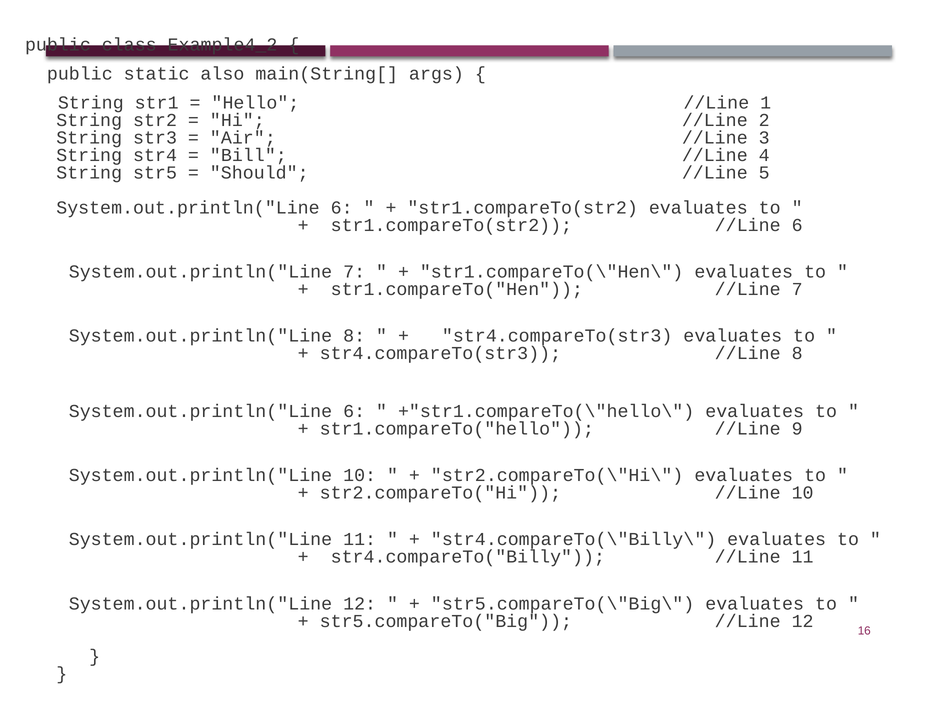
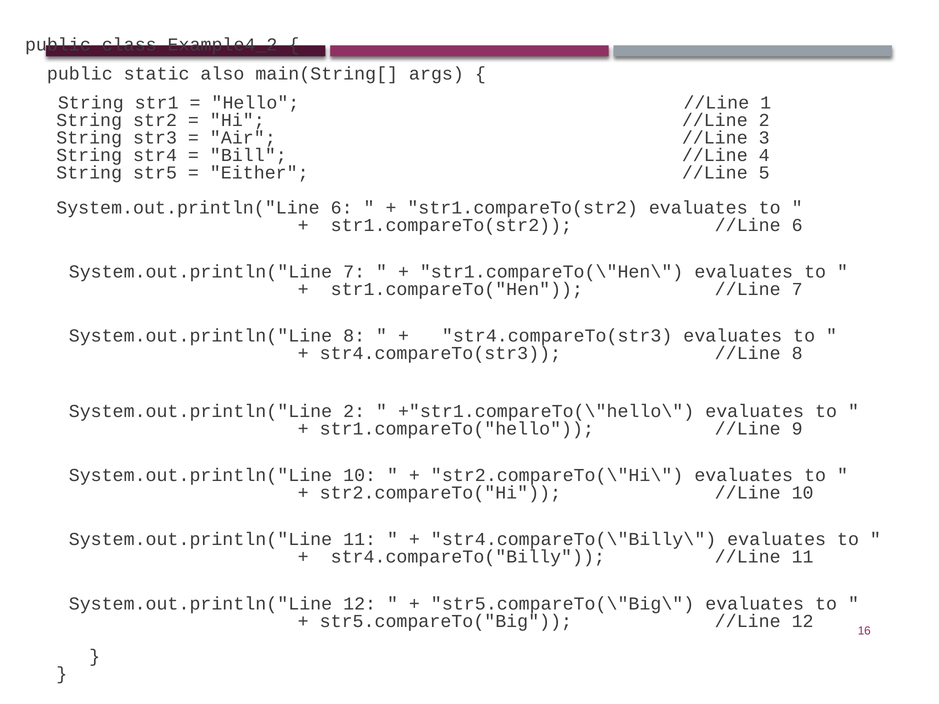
Should: Should -> Either
6 at (354, 411): 6 -> 2
